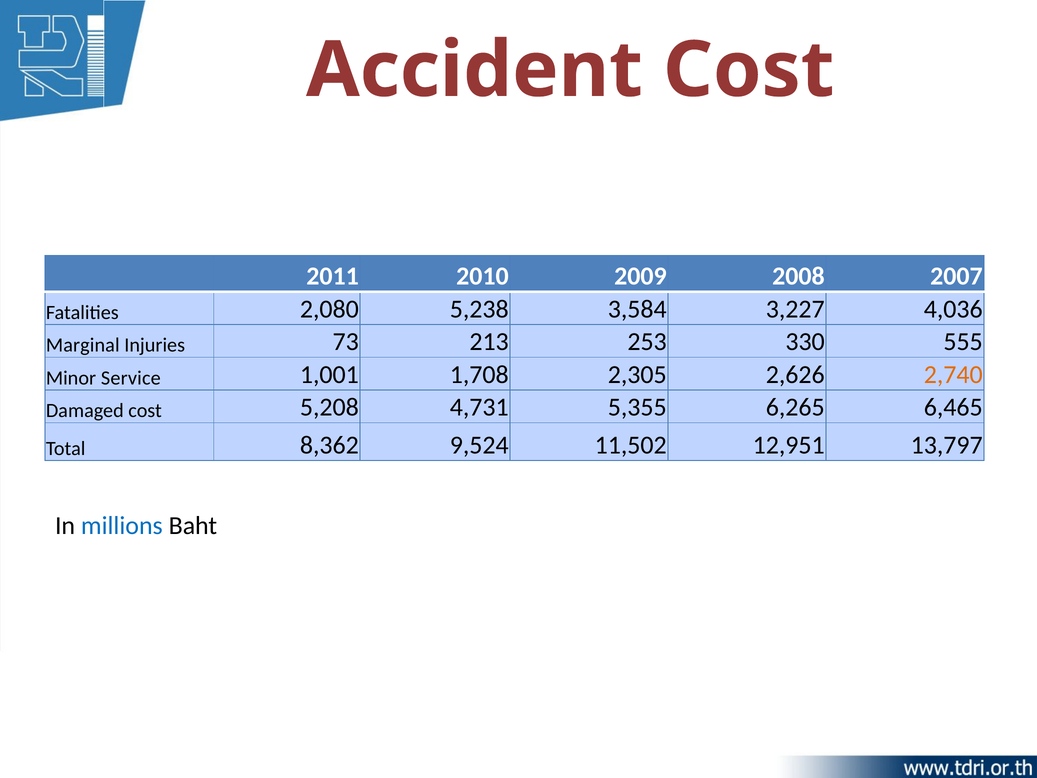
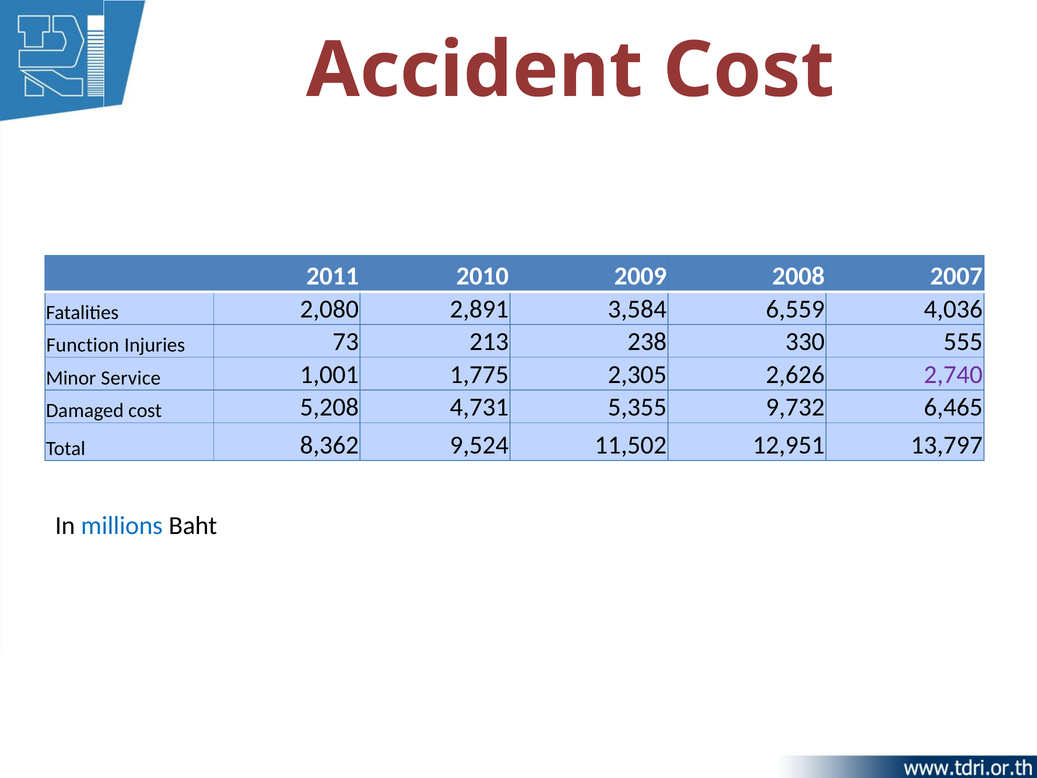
5,238: 5,238 -> 2,891
3,227: 3,227 -> 6,559
Marginal: Marginal -> Function
253: 253 -> 238
1,708: 1,708 -> 1,775
2,740 colour: orange -> purple
6,265: 6,265 -> 9,732
